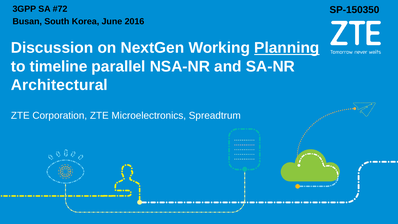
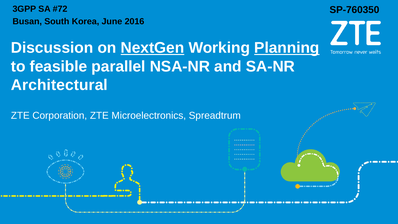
SP-150350: SP-150350 -> SP-760350
NextGen underline: none -> present
timeline: timeline -> feasible
